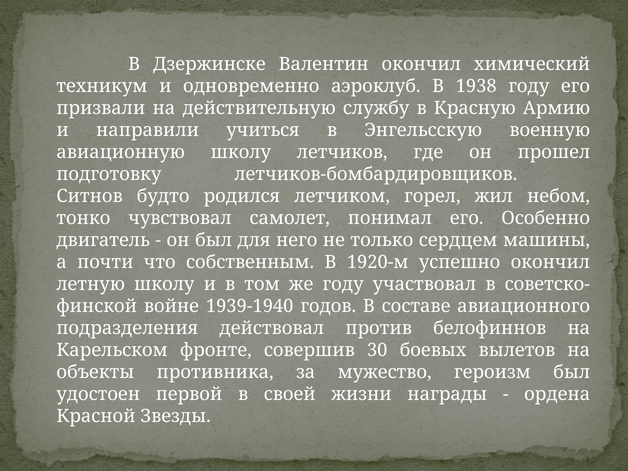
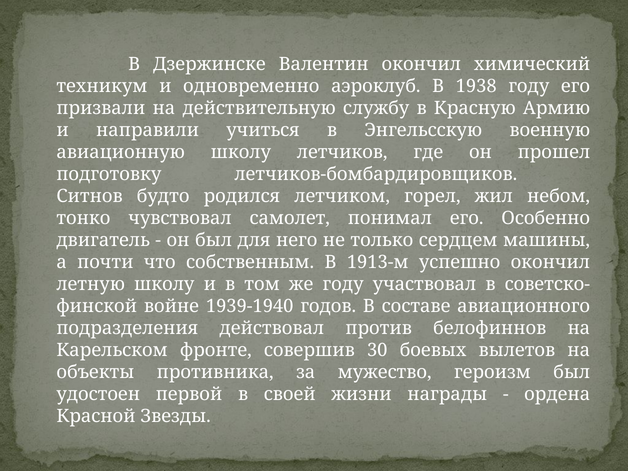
1920-м: 1920-м -> 1913-м
